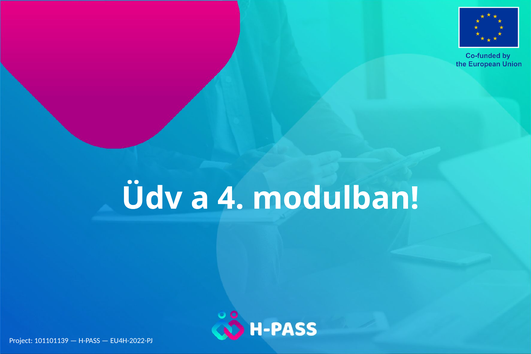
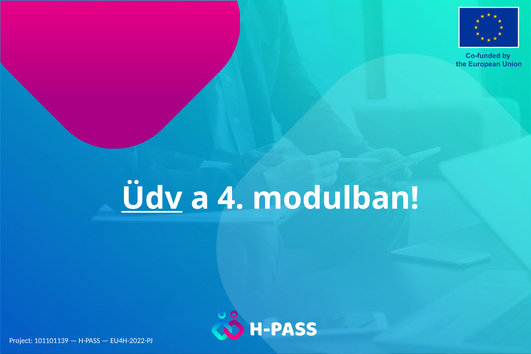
Üdv underline: none -> present
